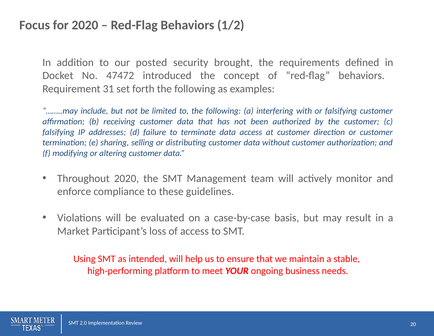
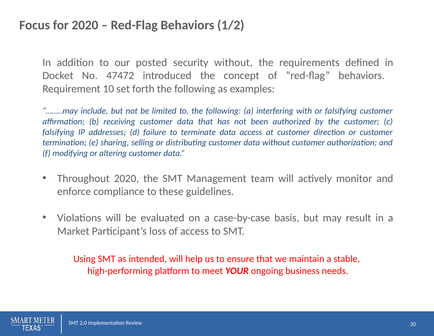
security brought: brought -> without
31: 31 -> 10
